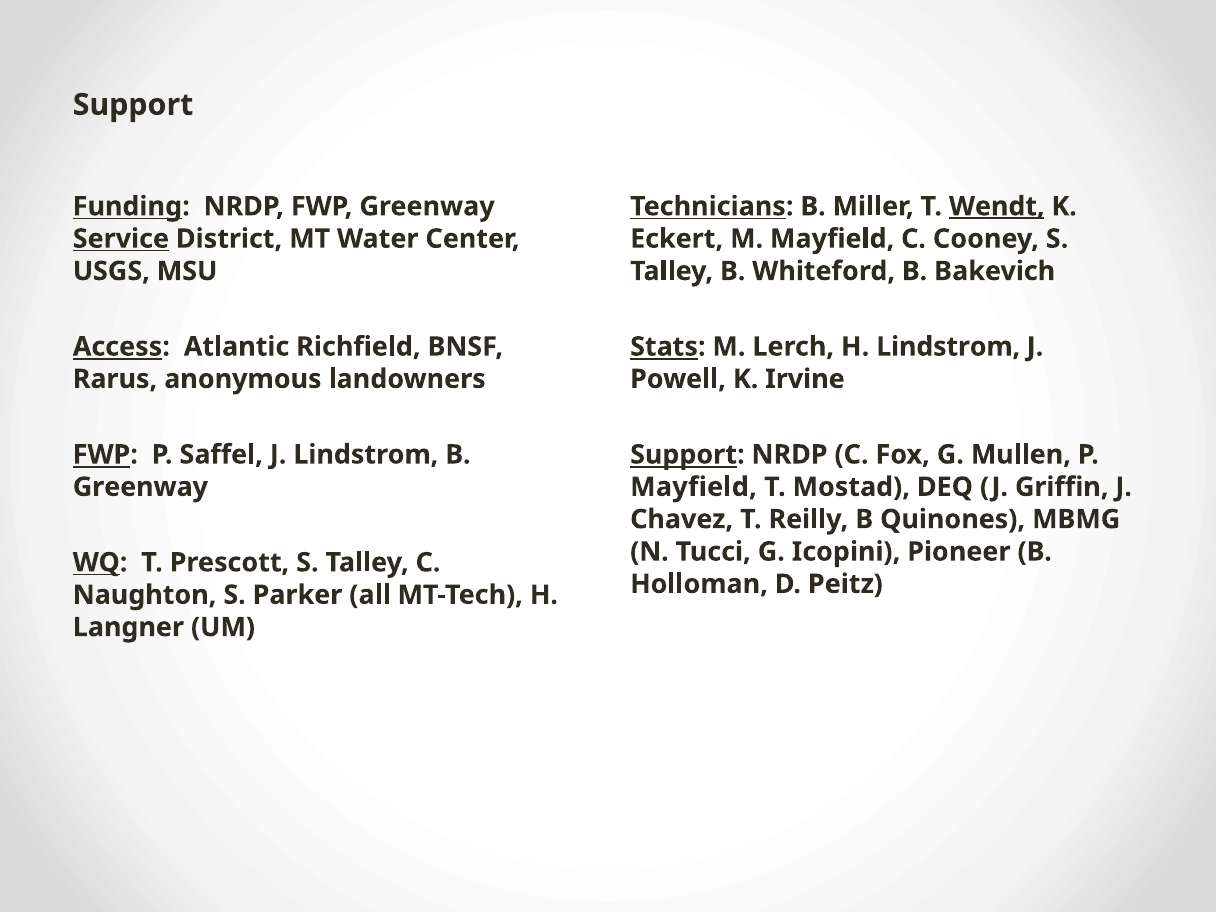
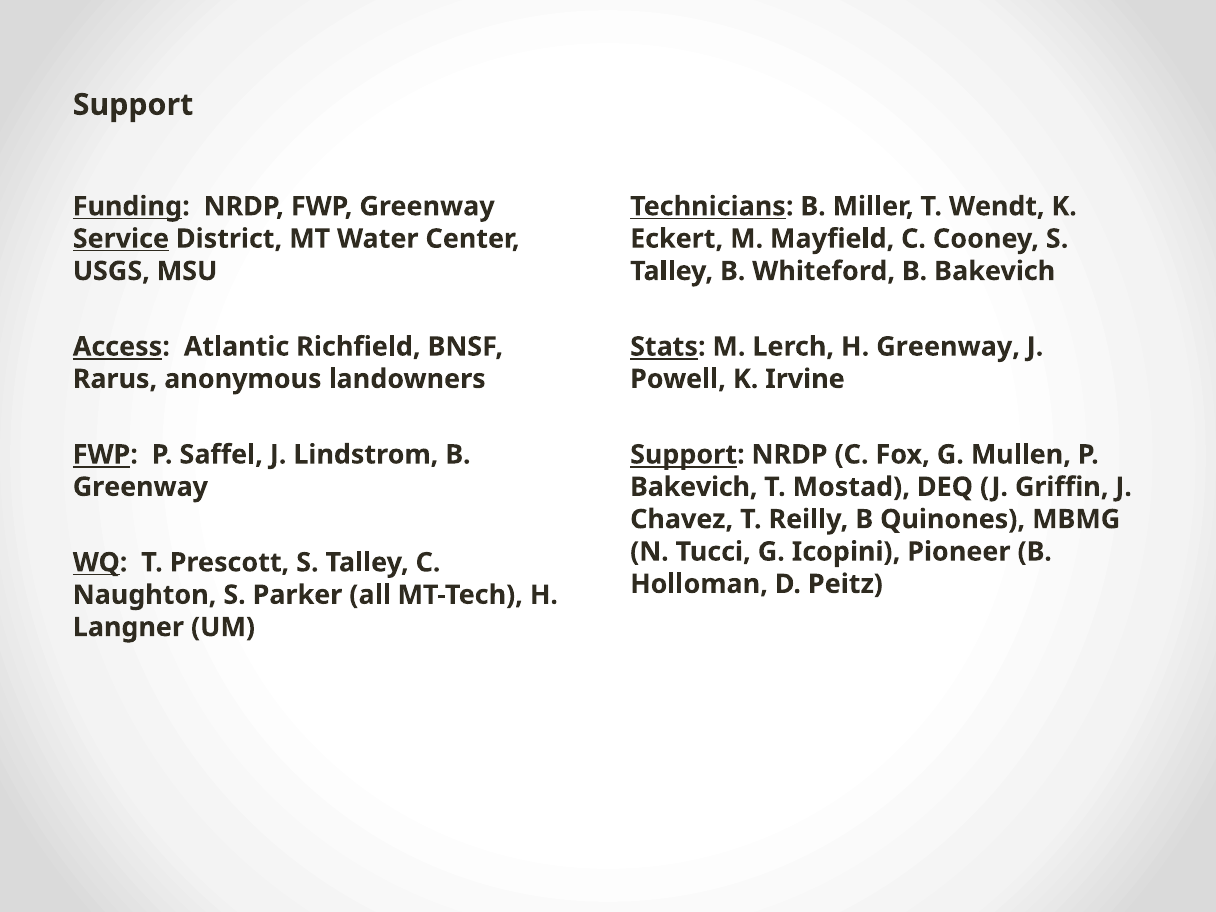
Wendt underline: present -> none
H Lindstrom: Lindstrom -> Greenway
Mayfield at (693, 487): Mayfield -> Bakevich
